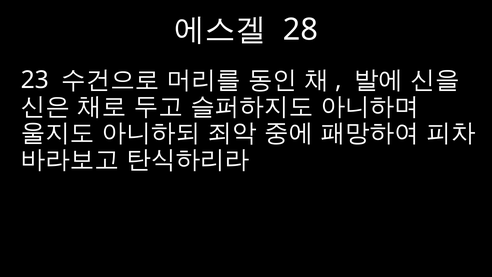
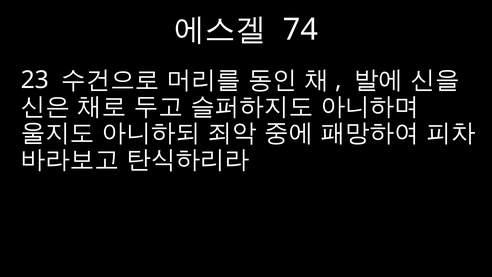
28: 28 -> 74
